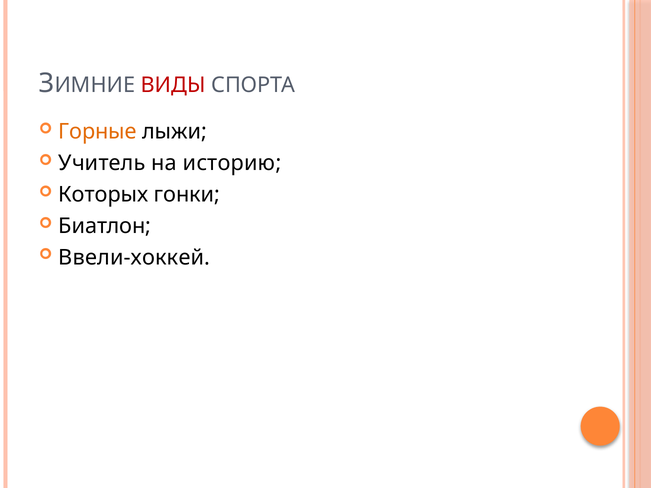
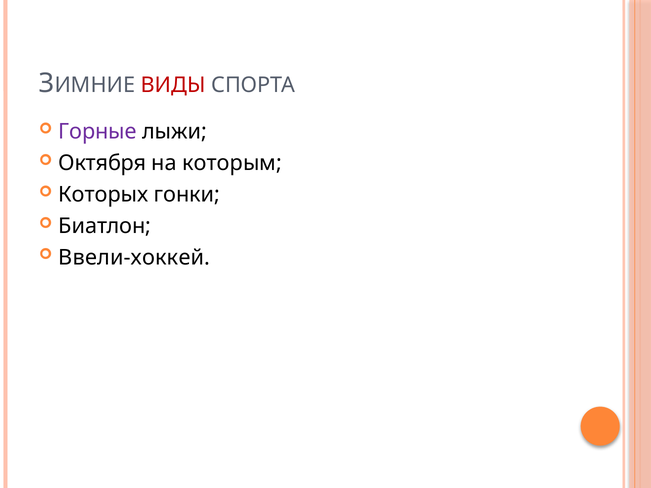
Горные colour: orange -> purple
Учитель: Учитель -> Октября
историю: историю -> которым
